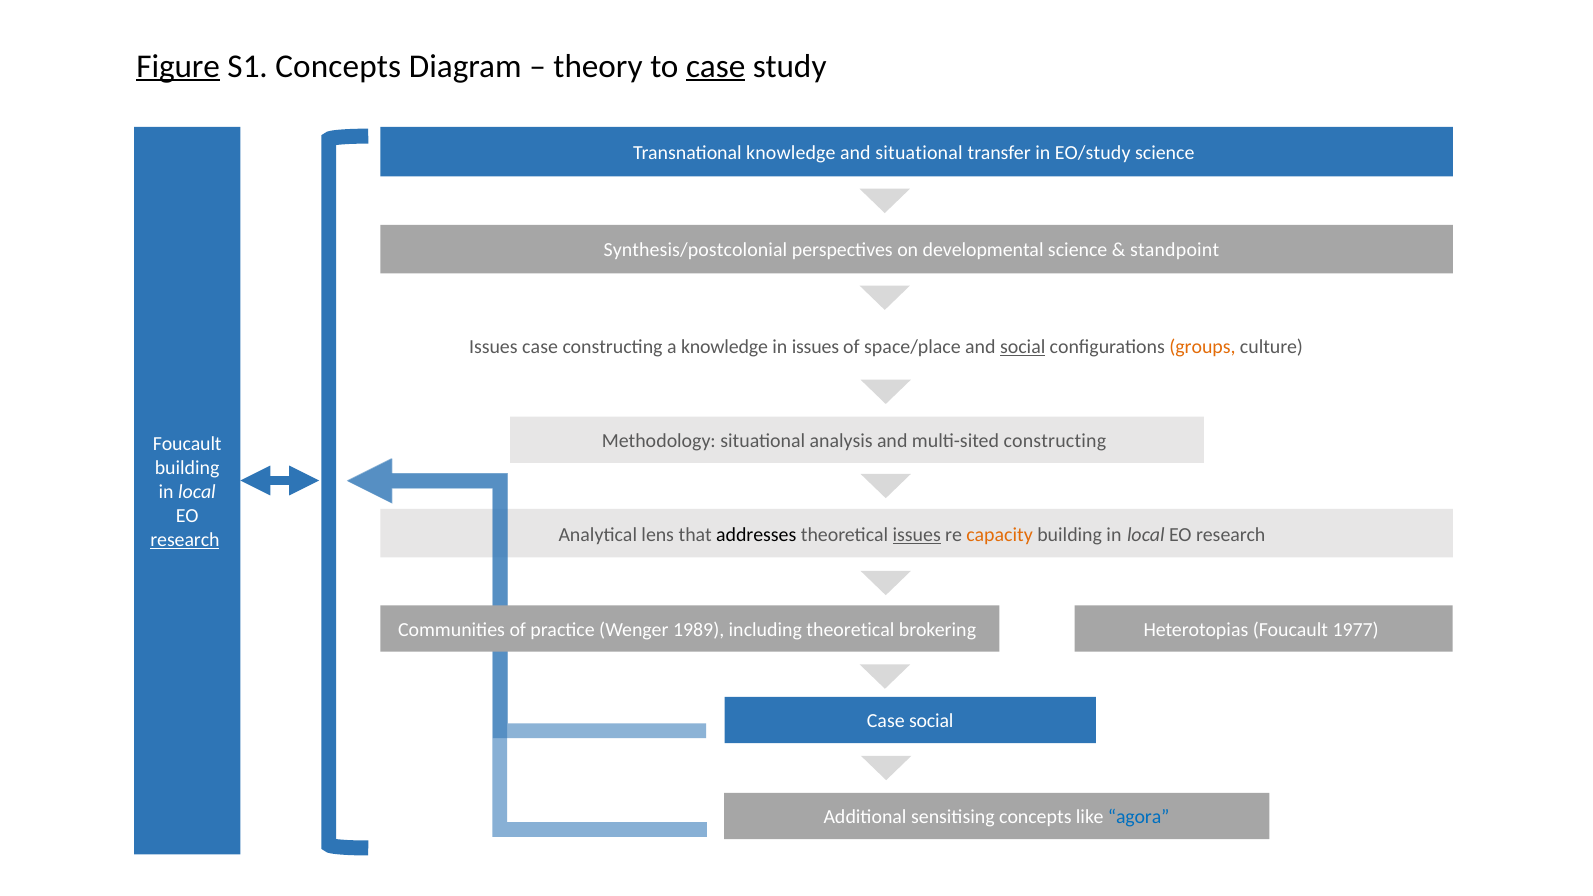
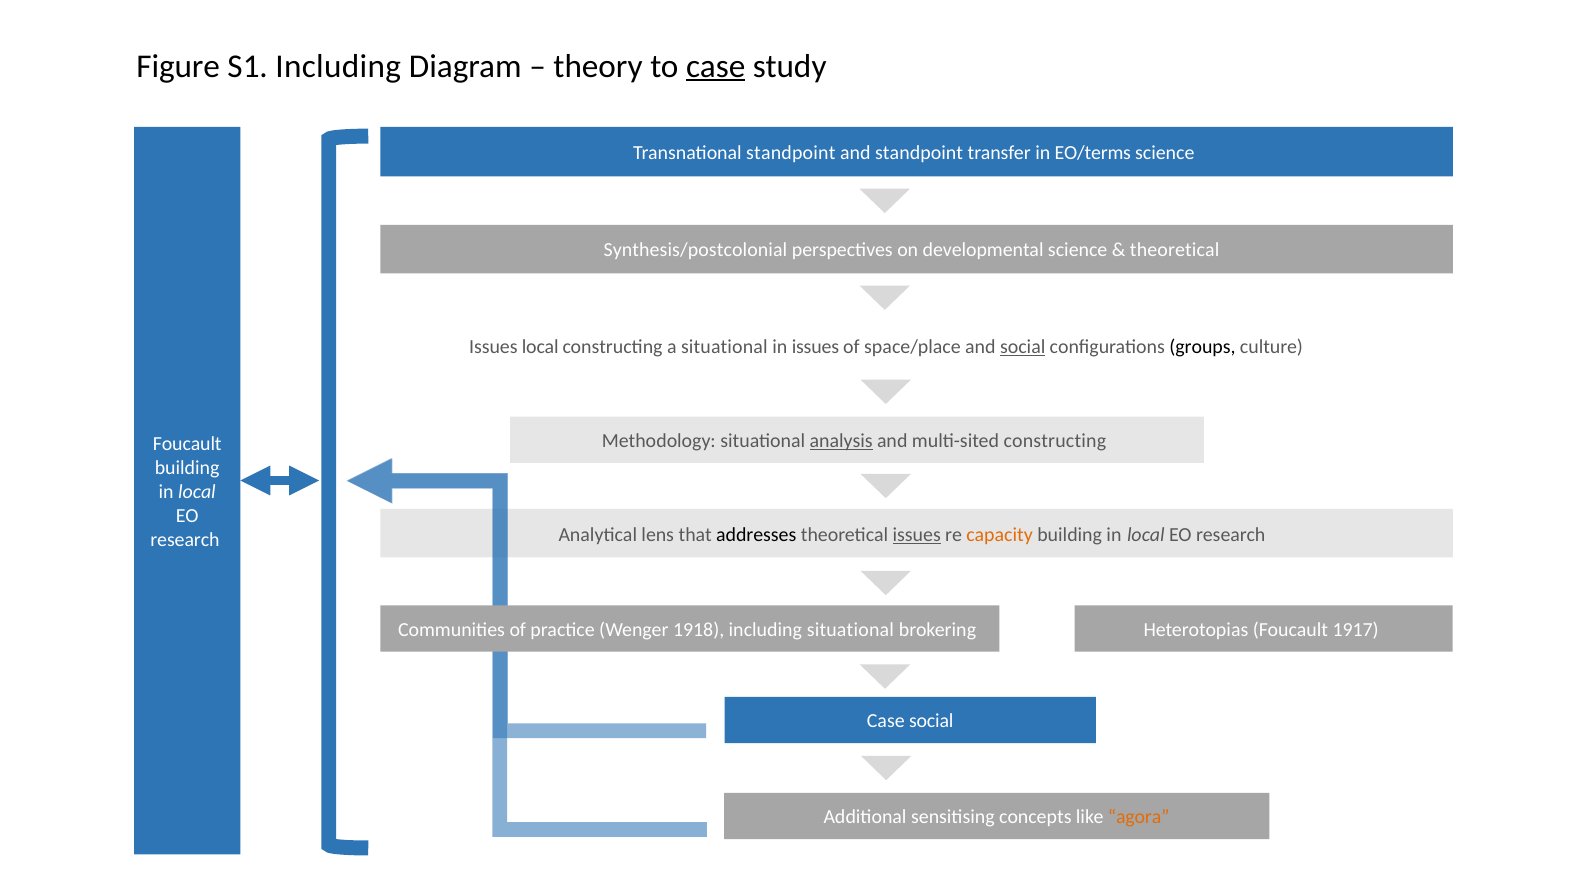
Figure underline: present -> none
S1 Concepts: Concepts -> Including
Transnational knowledge: knowledge -> standpoint
and situational: situational -> standpoint
EO/study: EO/study -> EO/terms
standpoint at (1175, 250): standpoint -> theoretical
Issues case: case -> local
a knowledge: knowledge -> situational
groups colour: orange -> black
analysis underline: none -> present
research at (185, 540) underline: present -> none
1989: 1989 -> 1918
including theoretical: theoretical -> situational
1977: 1977 -> 1917
agora colour: blue -> orange
